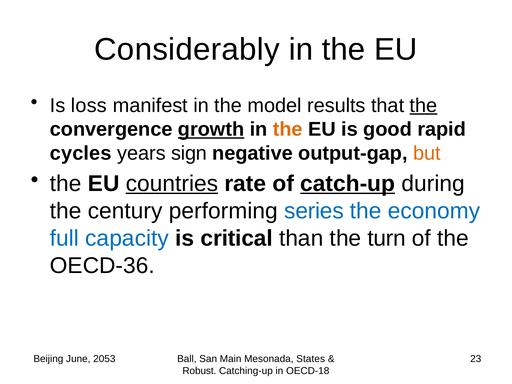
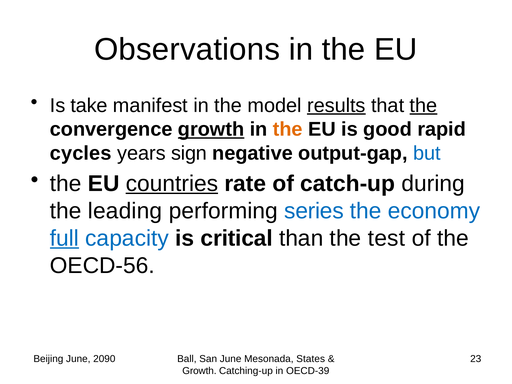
Considerably: Considerably -> Observations
loss: loss -> take
results underline: none -> present
but colour: orange -> blue
catch-up underline: present -> none
century: century -> leading
full underline: none -> present
turn: turn -> test
OECD-36: OECD-36 -> OECD-56
2053: 2053 -> 2090
San Main: Main -> June
Robust at (199, 371): Robust -> Growth
OECD-18: OECD-18 -> OECD-39
